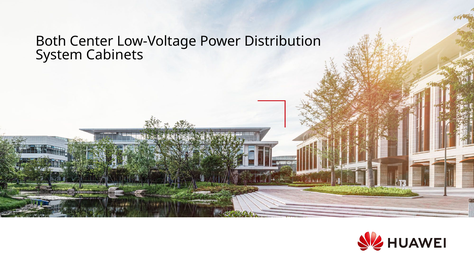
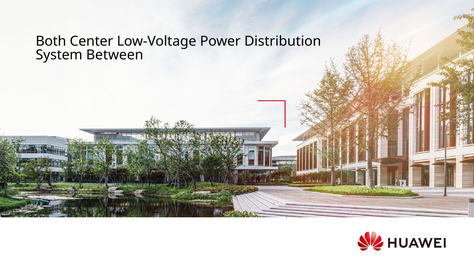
Cabinets: Cabinets -> Between
